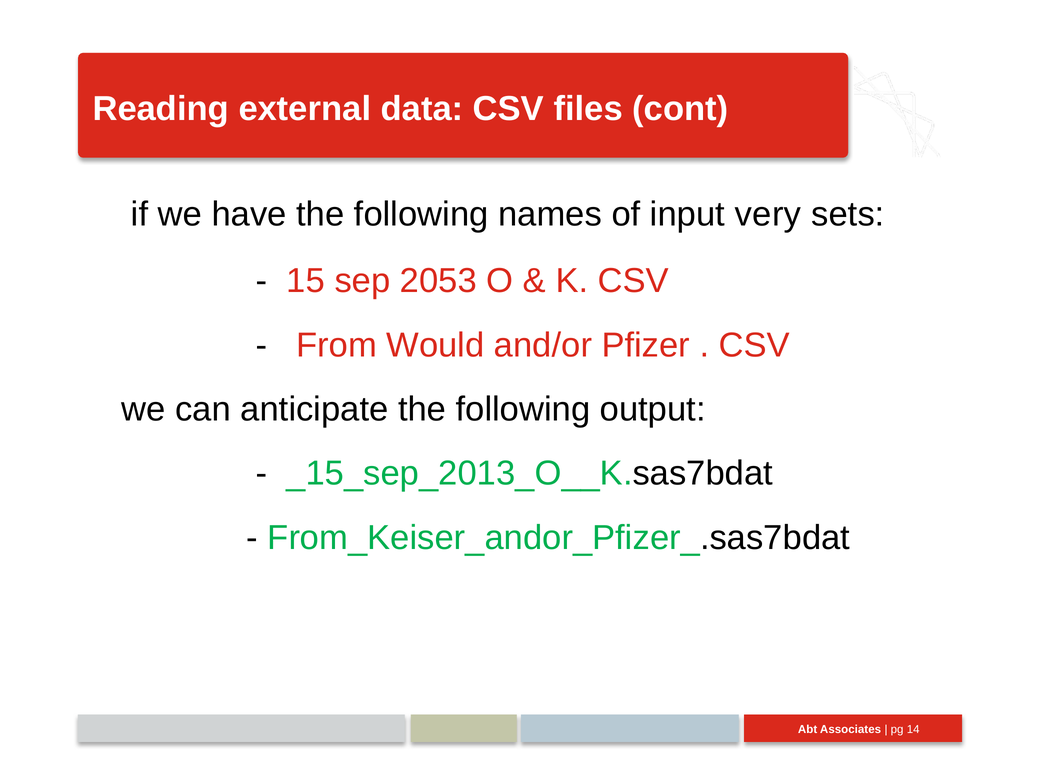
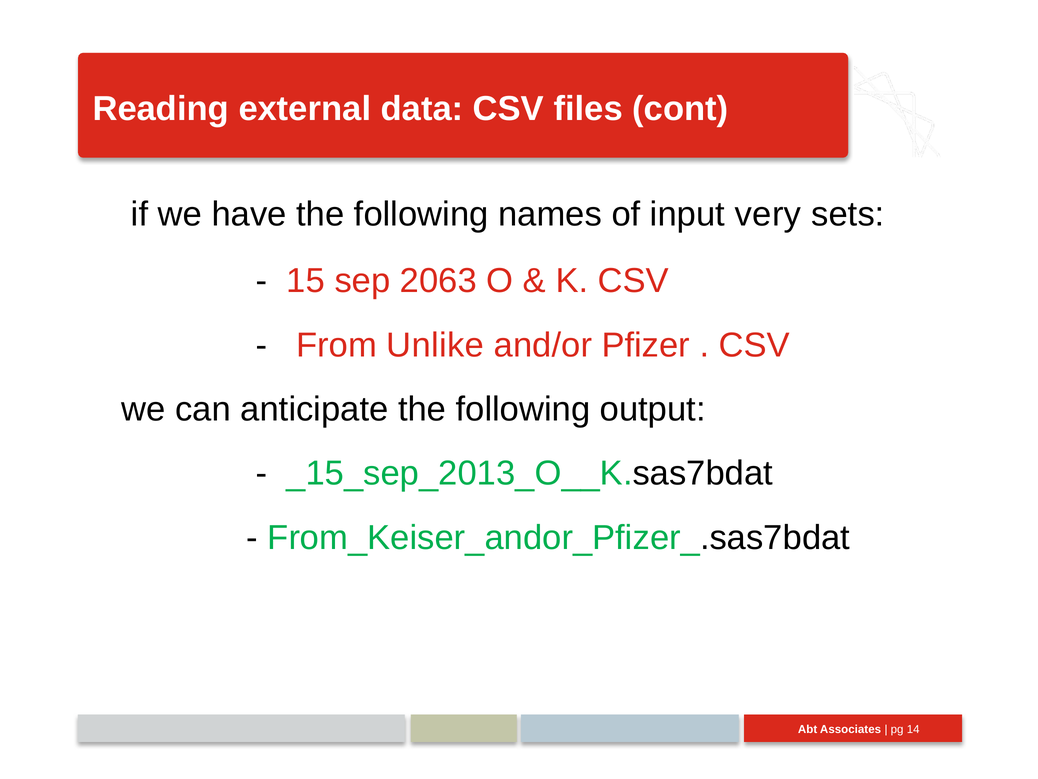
2053: 2053 -> 2063
Would: Would -> Unlike
